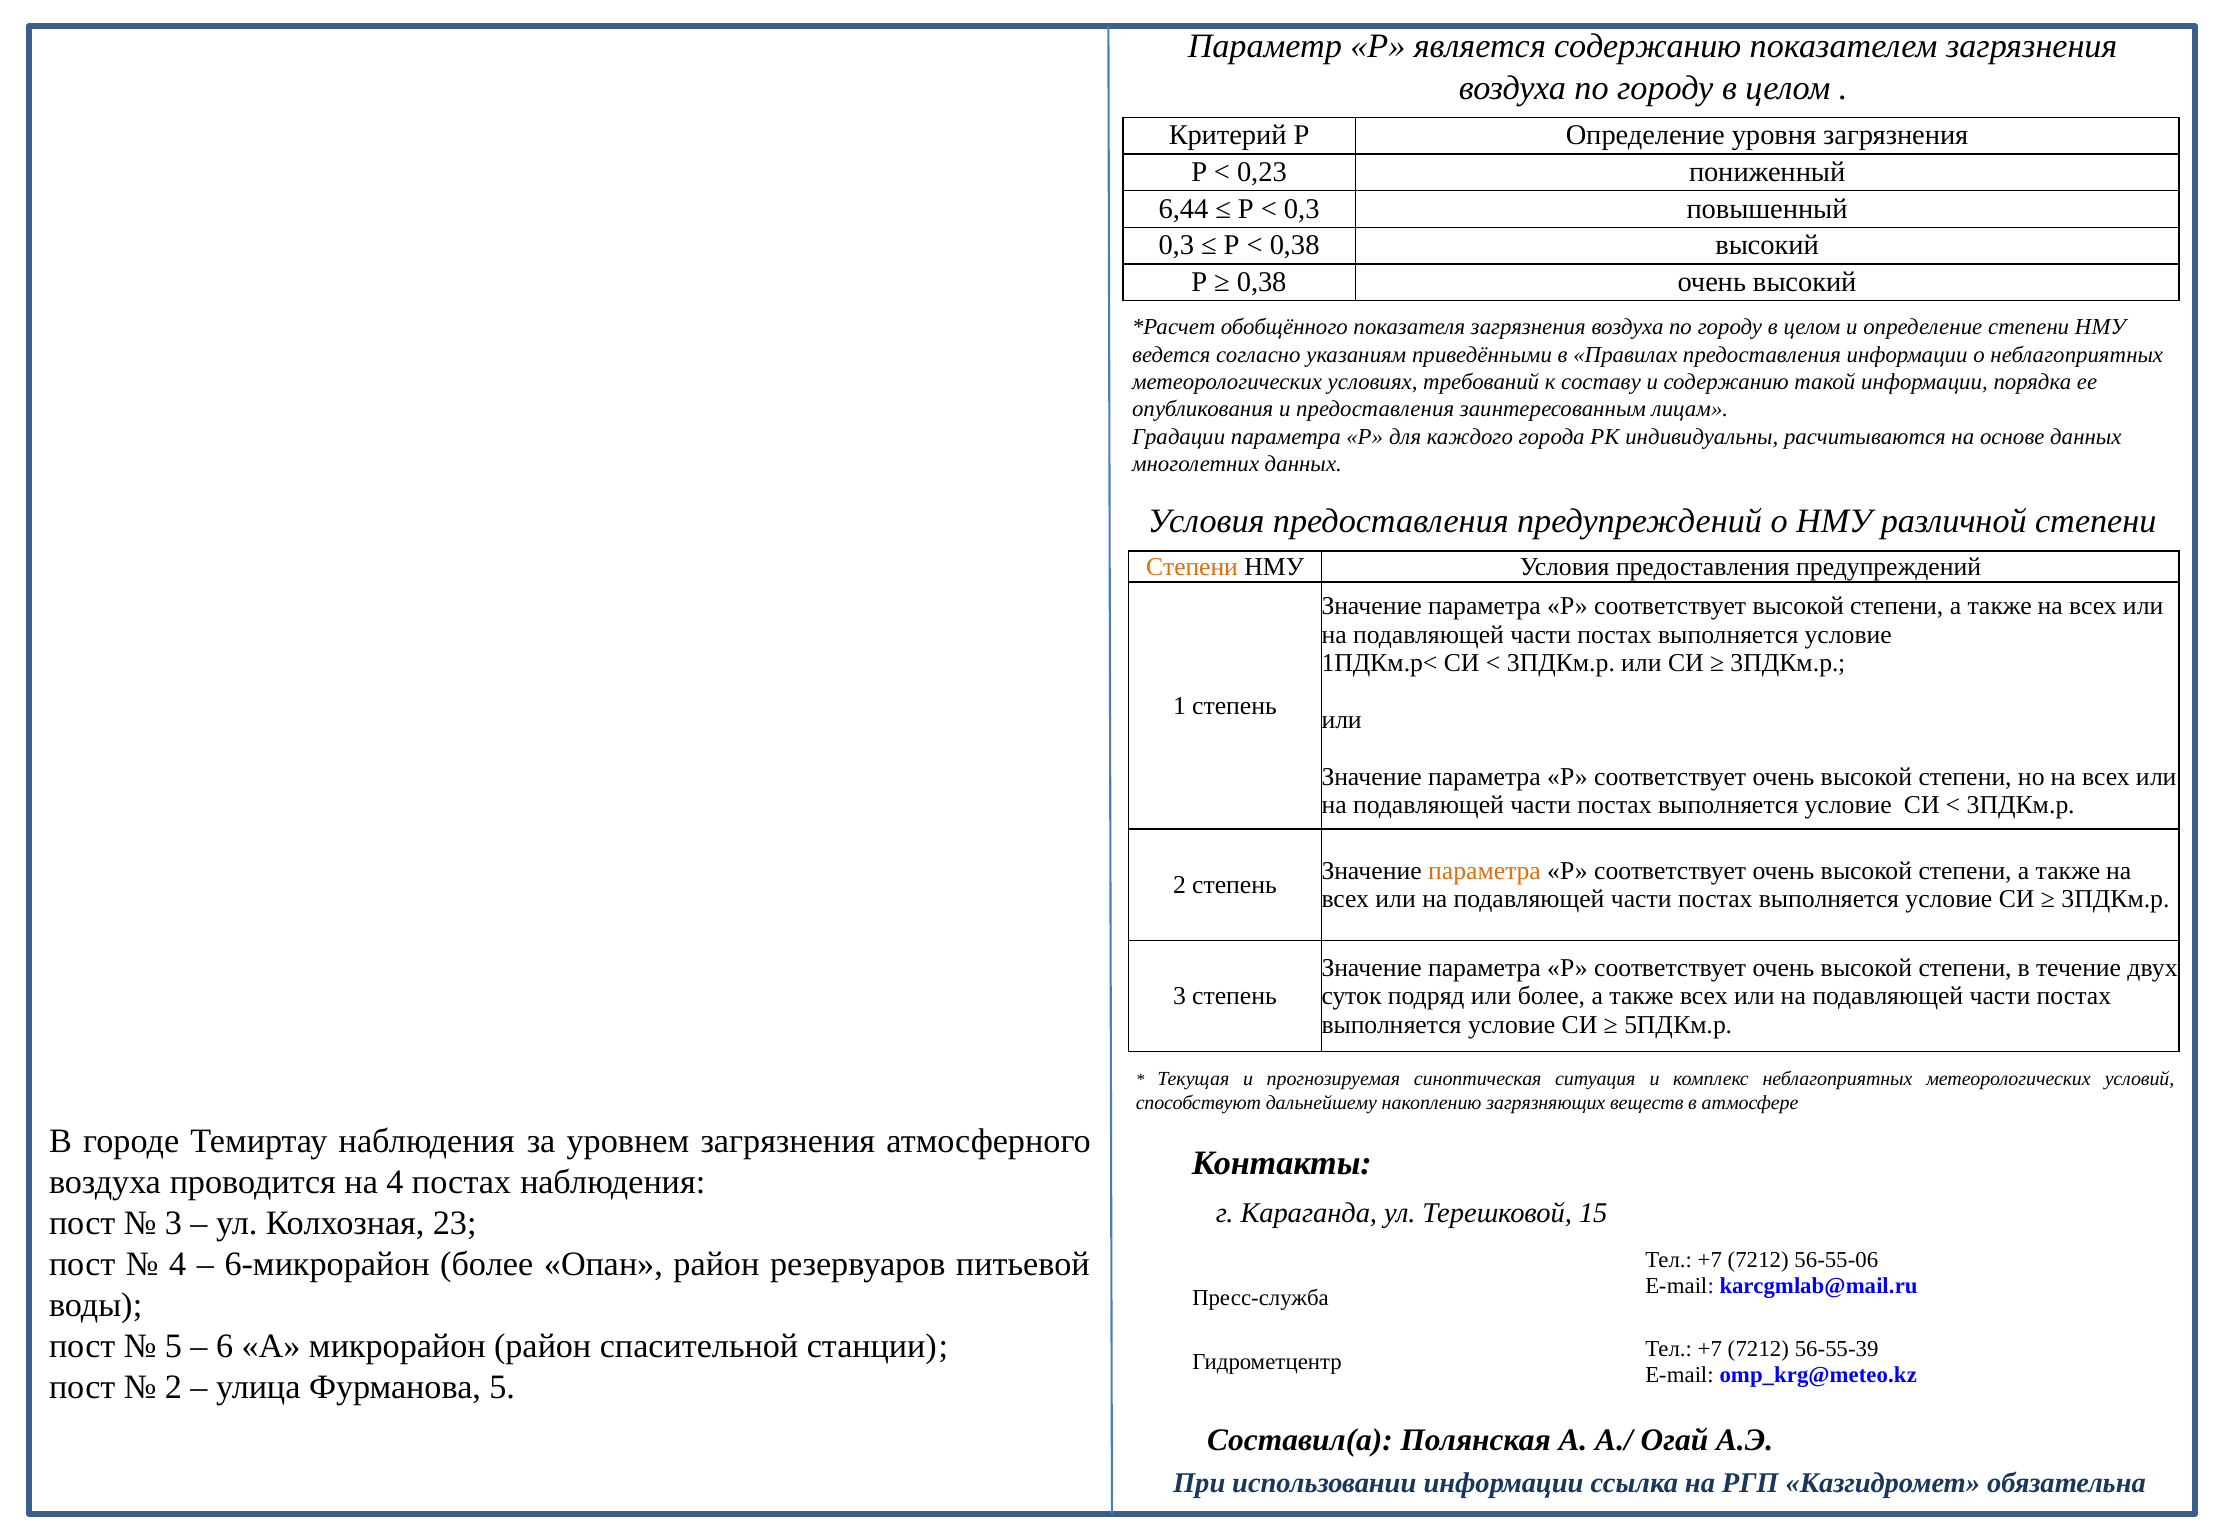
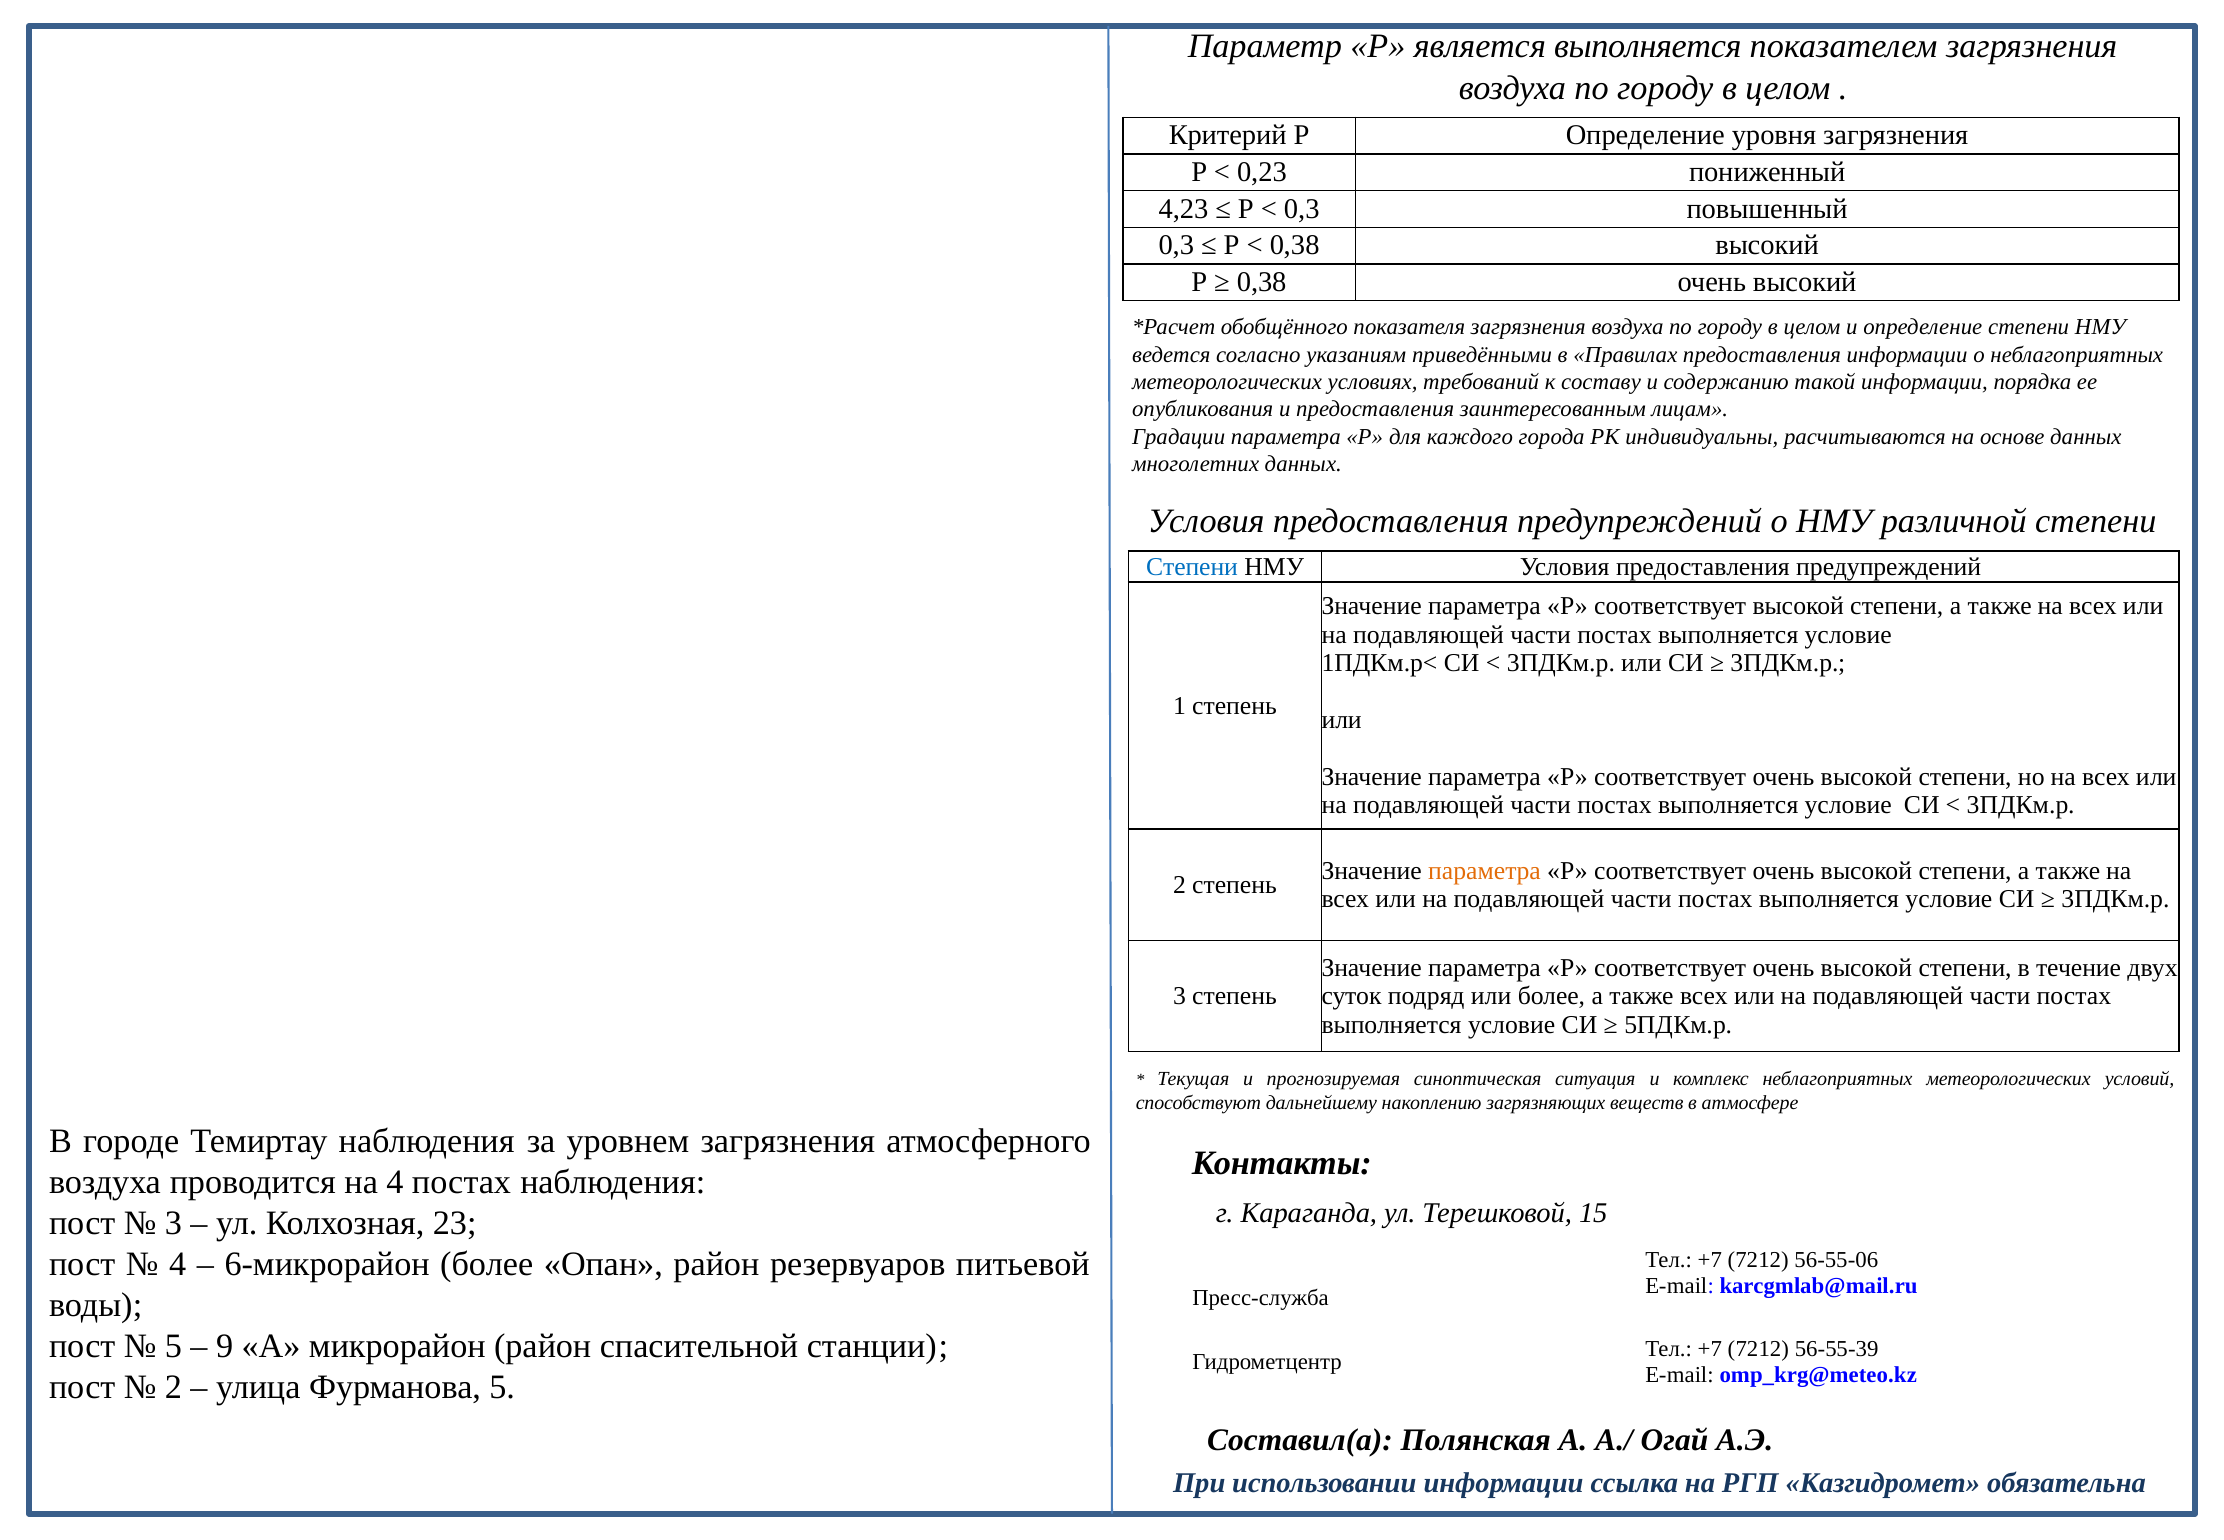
является содержанию: содержанию -> выполняется
6,44: 6,44 -> 4,23
Степени at (1192, 566) colour: orange -> blue
6: 6 -> 9
